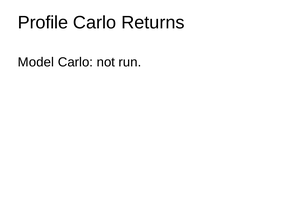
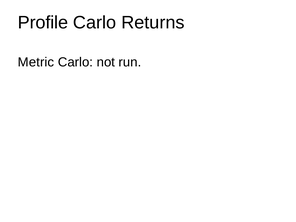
Model: Model -> Metric
